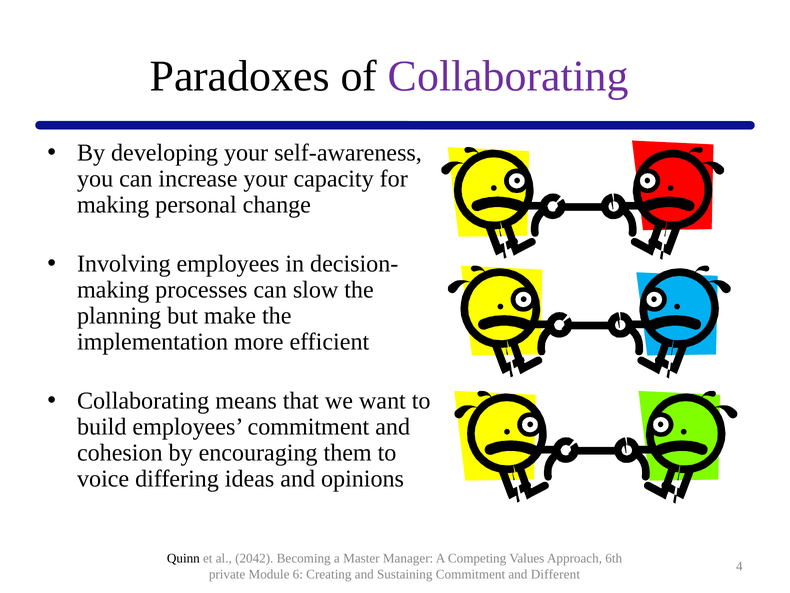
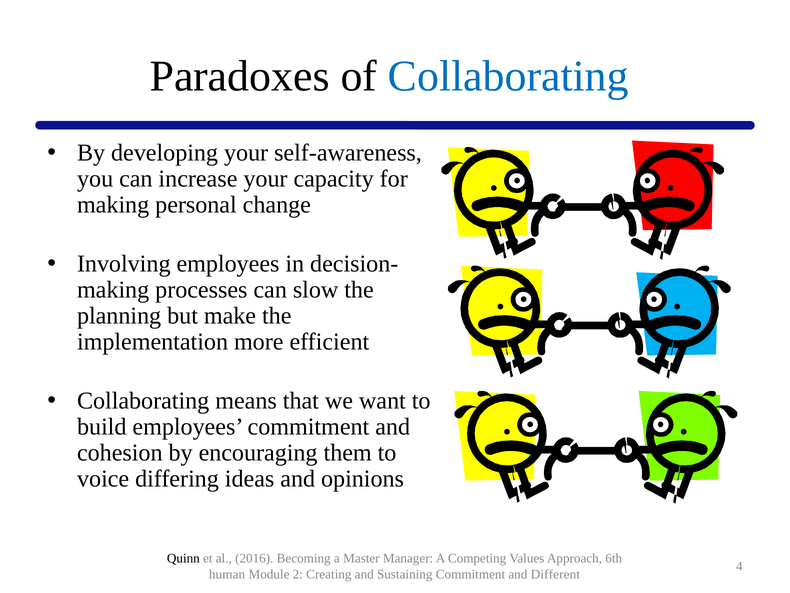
Collaborating at (508, 76) colour: purple -> blue
2042: 2042 -> 2016
private: private -> human
6: 6 -> 2
